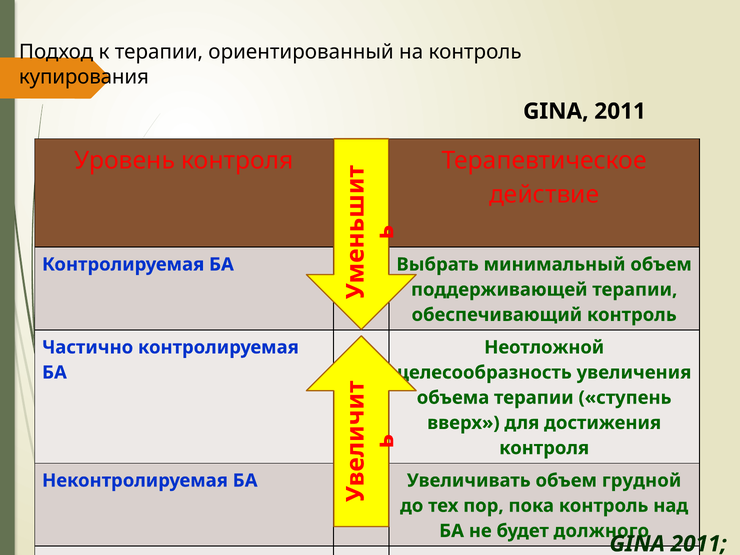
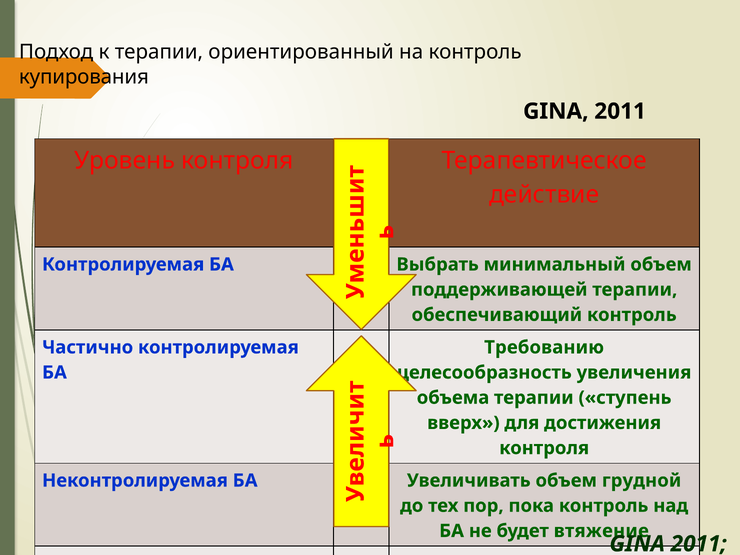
Неотложной: Неотложной -> Требованию
должного: должного -> втяжение
